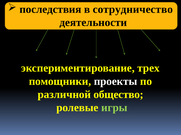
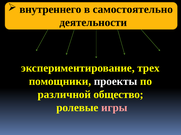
последствия: последствия -> внутреннего
сотрудничество: сотрудничество -> самостоятельно
игры colour: light green -> pink
